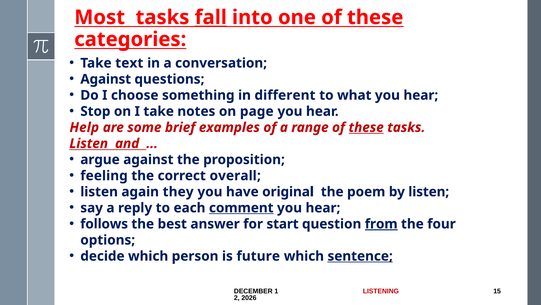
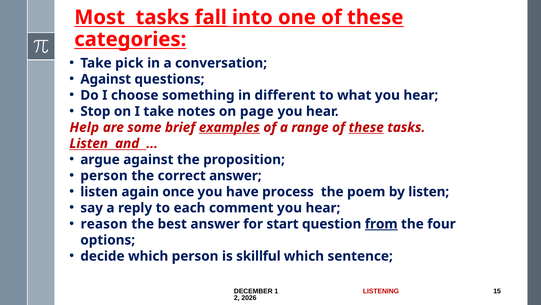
text: text -> pick
examples underline: none -> present
feeling at (104, 175): feeling -> person
correct overall: overall -> answer
they: they -> once
original: original -> process
comment underline: present -> none
follows: follows -> reason
future: future -> skillful
sentence underline: present -> none
